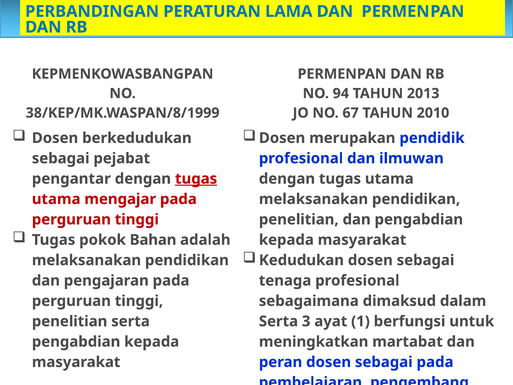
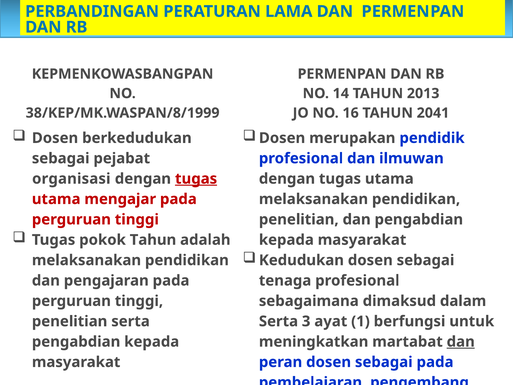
94: 94 -> 14
67: 67 -> 16
2010: 2010 -> 2041
pengantar: pengantar -> organisasi
pokok Bahan: Bahan -> Tahun
dan at (461, 341) underline: none -> present
